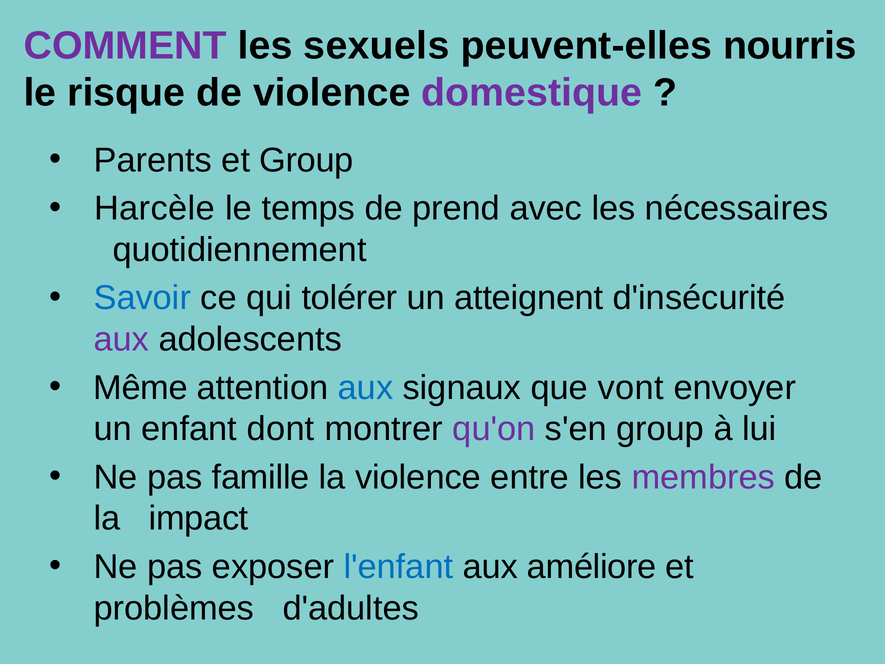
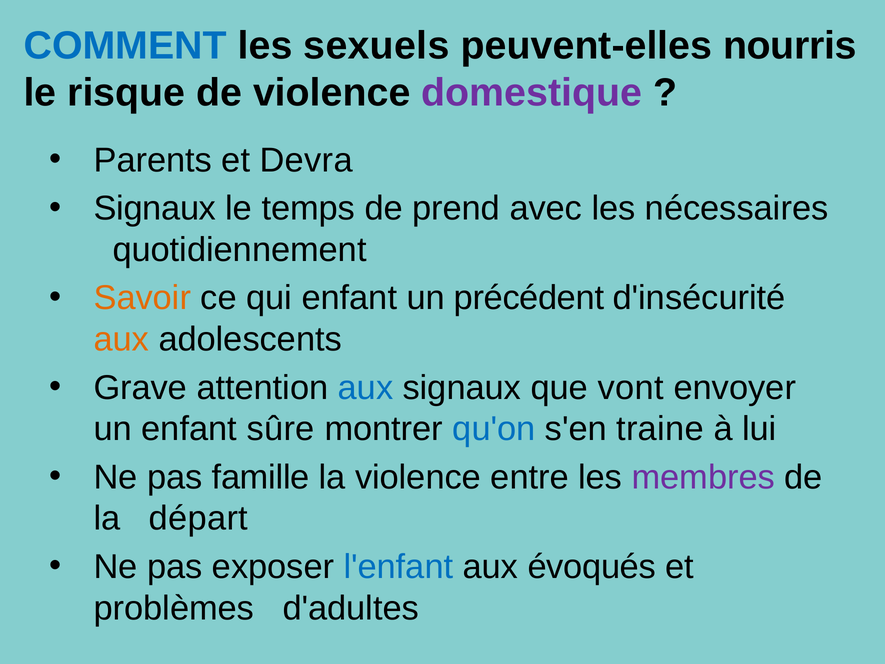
COMMENT colour: purple -> blue
et Group: Group -> Devra
Harcèle at (155, 208): Harcèle -> Signaux
Savoir colour: blue -> orange
qui tolérer: tolérer -> enfant
atteignent: atteignent -> précédent
aux at (121, 339) colour: purple -> orange
Même: Même -> Grave
dont: dont -> sûre
qu'on colour: purple -> blue
s'en group: group -> traine
impact: impact -> départ
améliore: améliore -> évoqués
